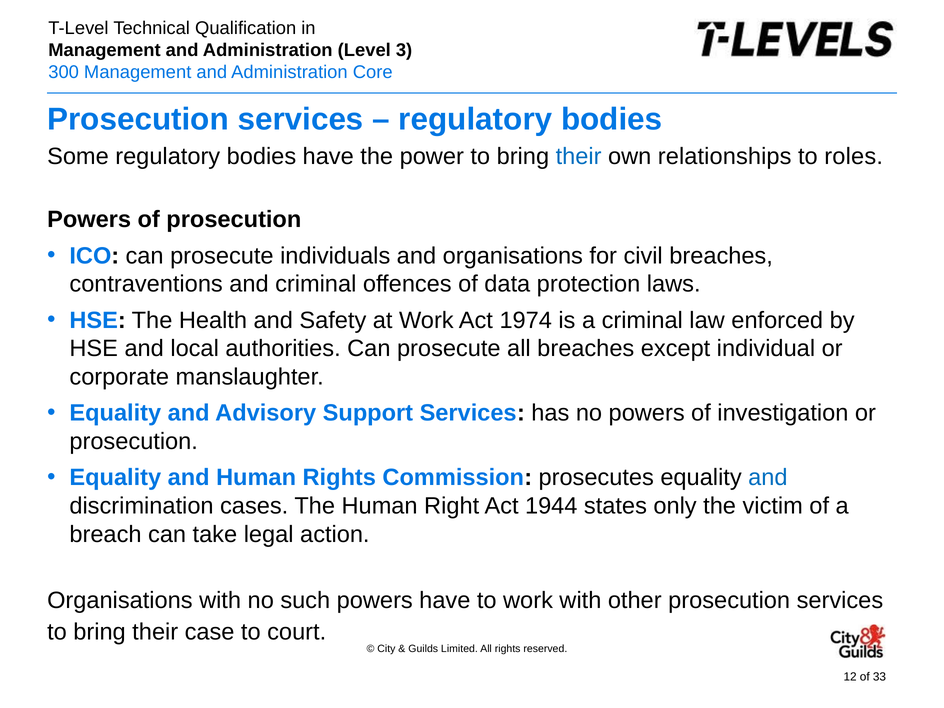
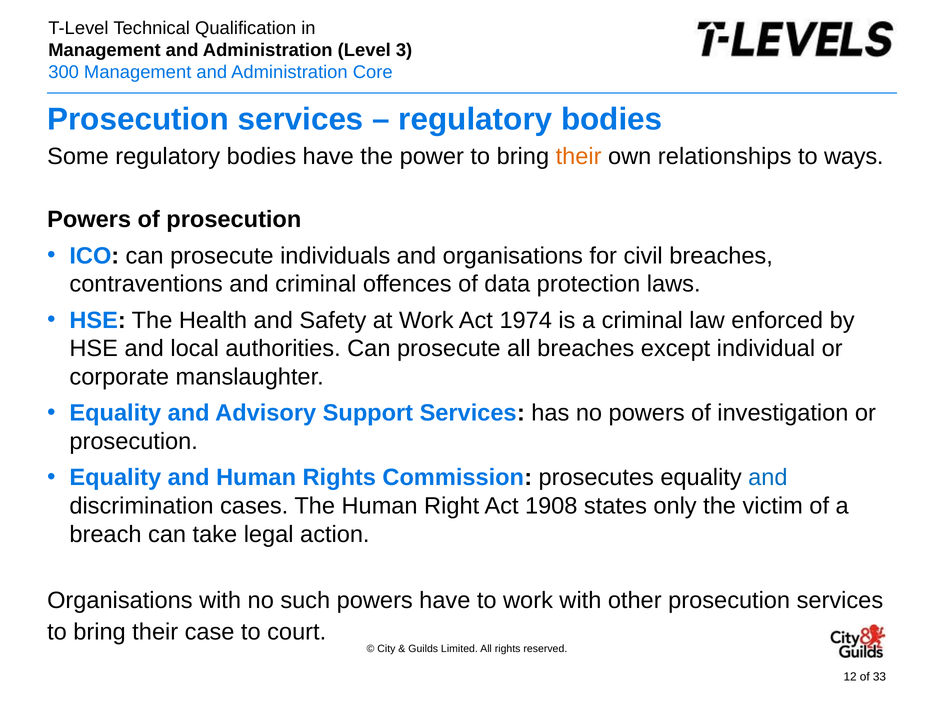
their at (579, 157) colour: blue -> orange
roles: roles -> ways
1944: 1944 -> 1908
